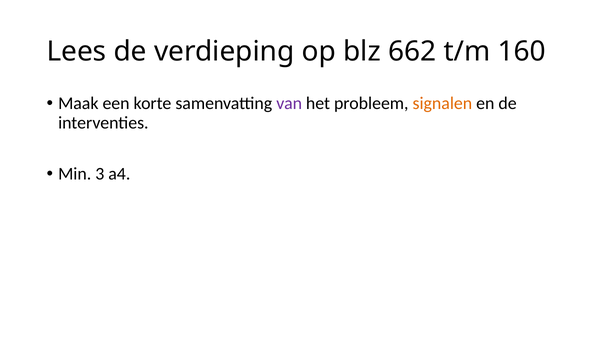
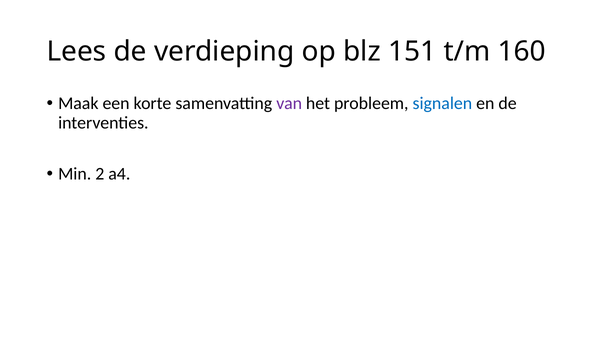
662: 662 -> 151
signalen colour: orange -> blue
3: 3 -> 2
